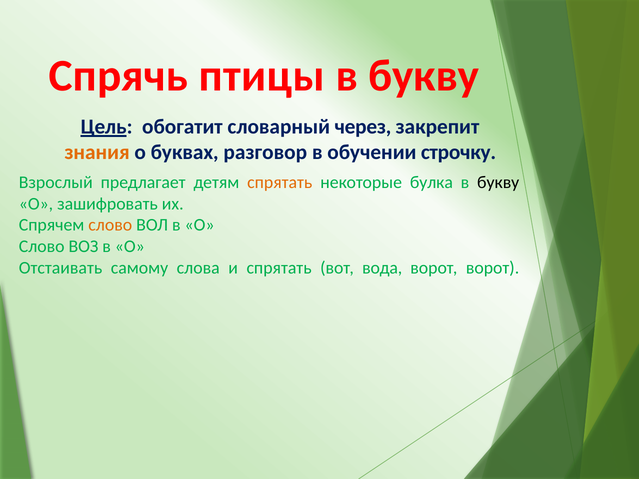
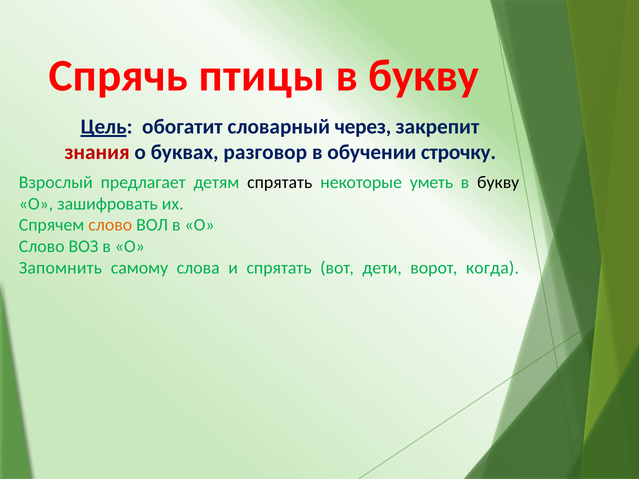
знания colour: orange -> red
спрятать at (280, 183) colour: orange -> black
булка: булка -> уметь
Отстаивать: Отстаивать -> Запомнить
вода: вода -> дети
ворот ворот: ворот -> когда
